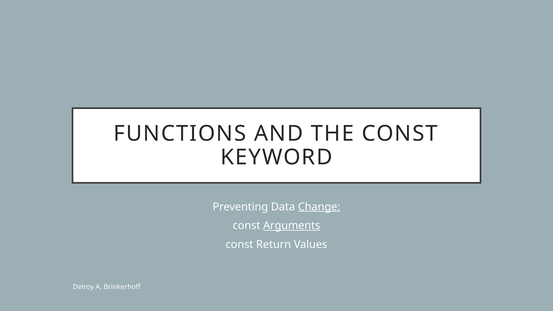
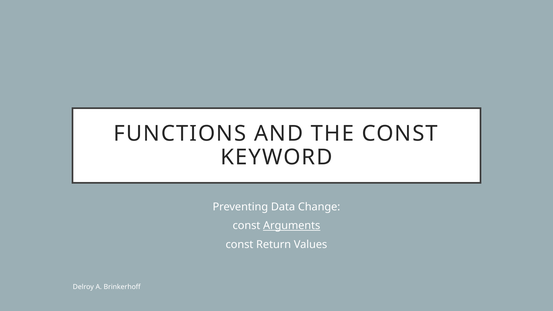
Change underline: present -> none
